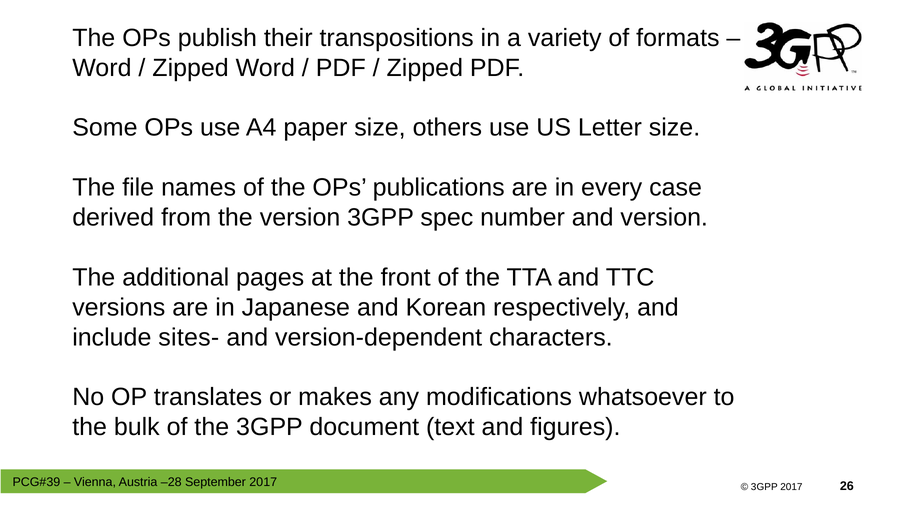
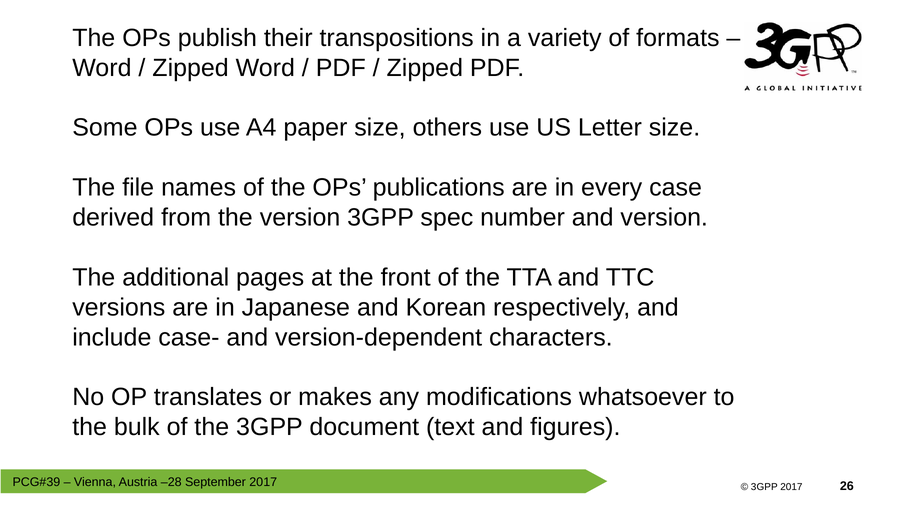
sites-: sites- -> case-
